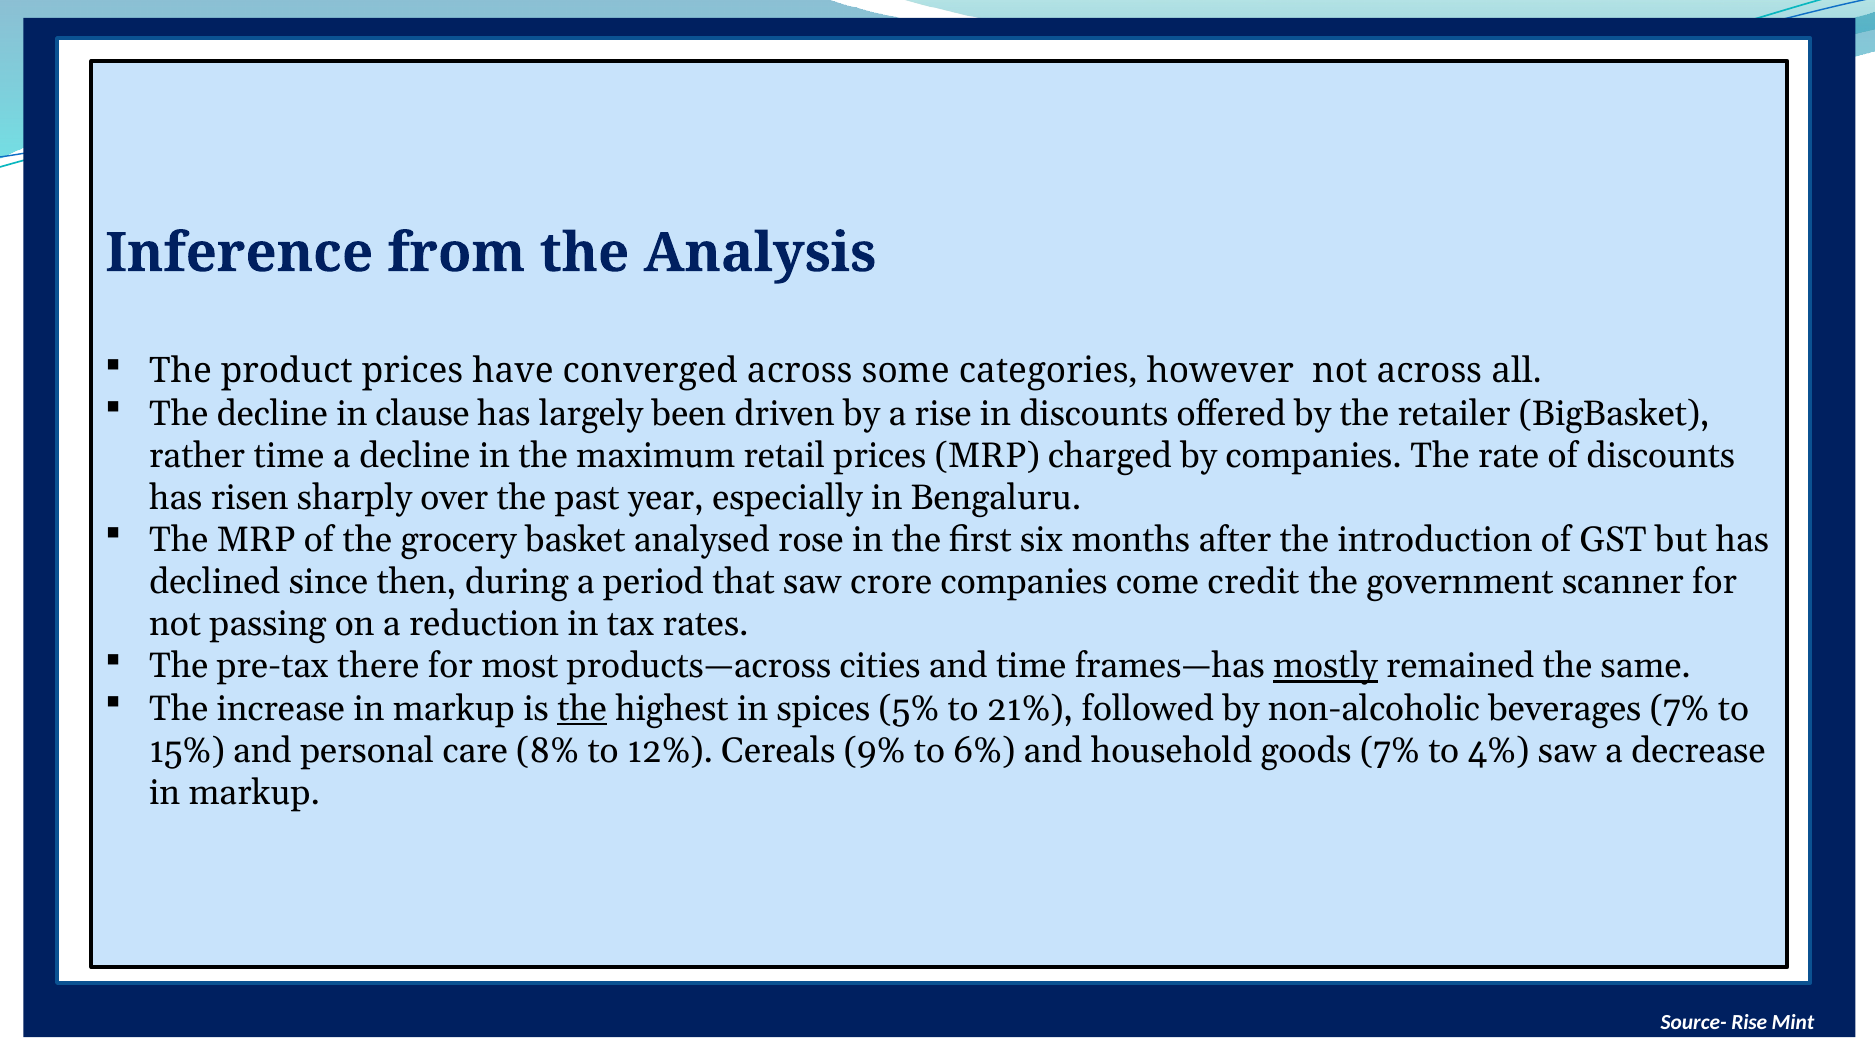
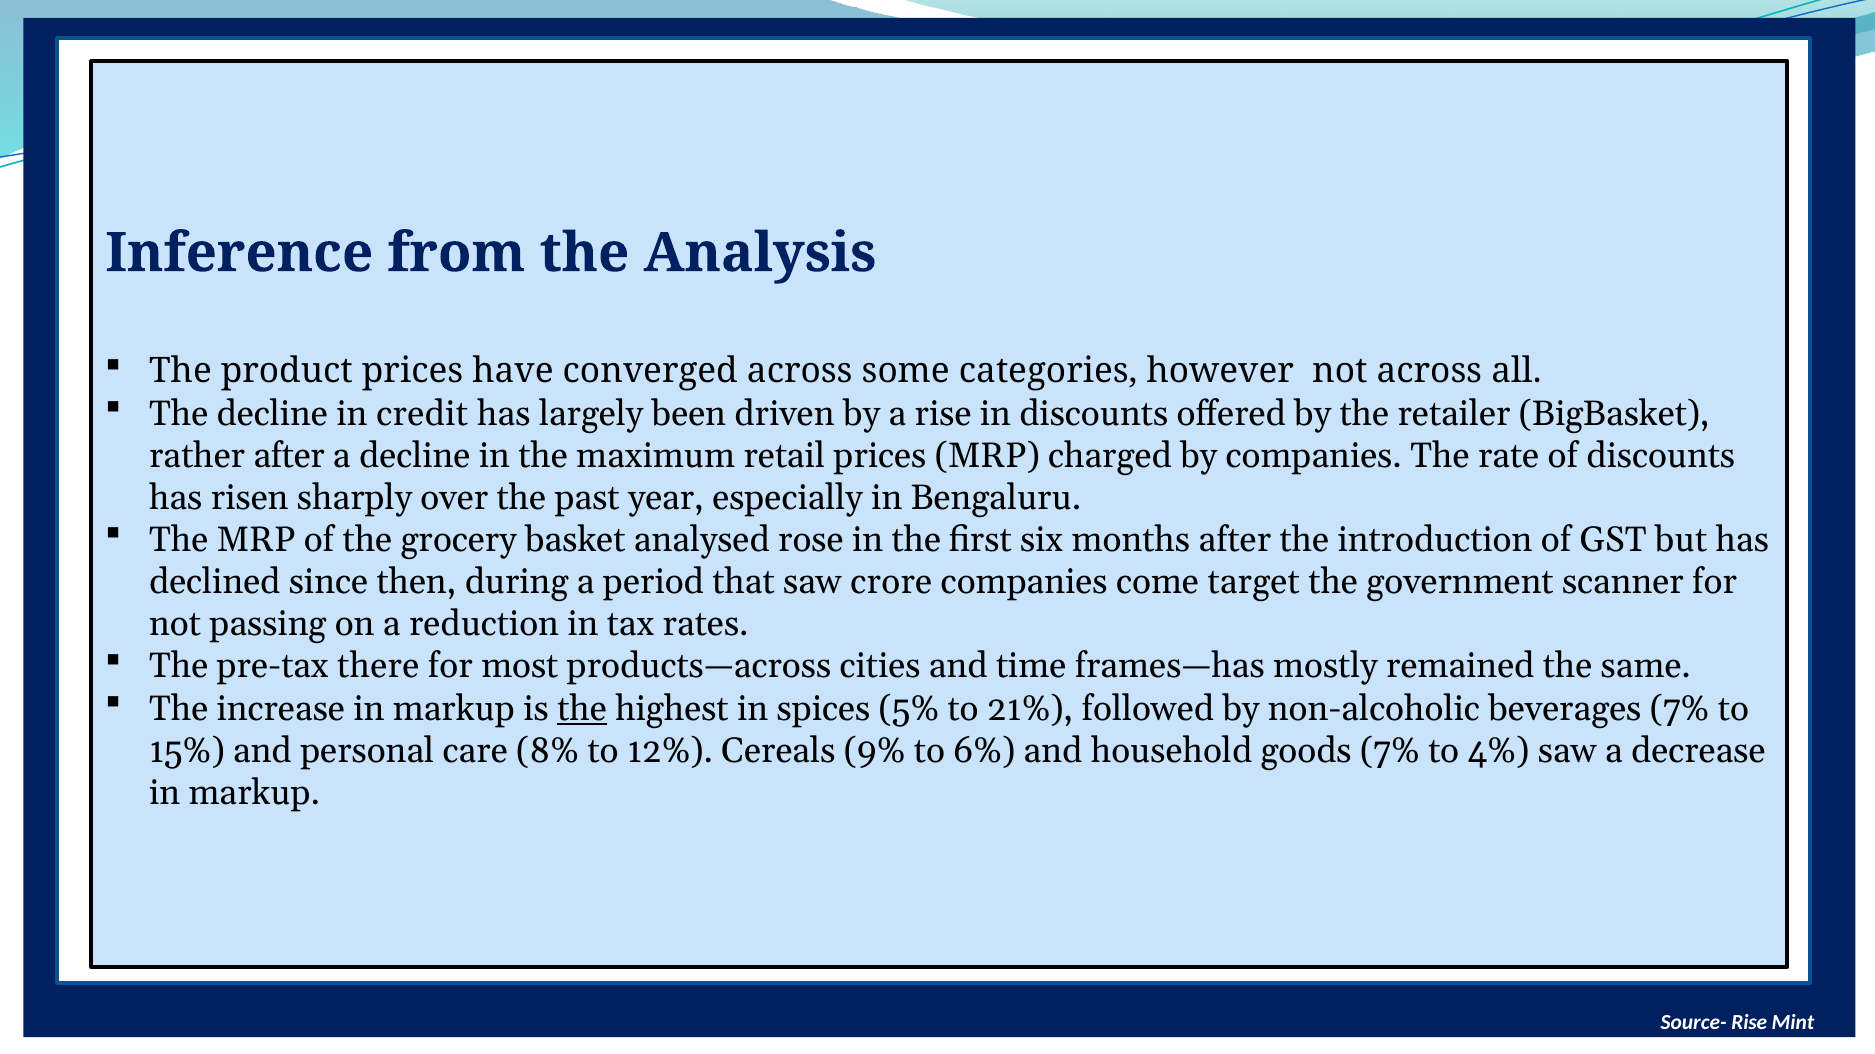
clause: clause -> credit
rather time: time -> after
credit: credit -> target
mostly underline: present -> none
